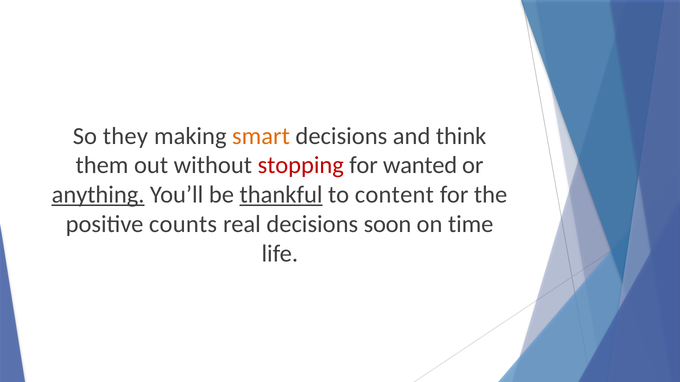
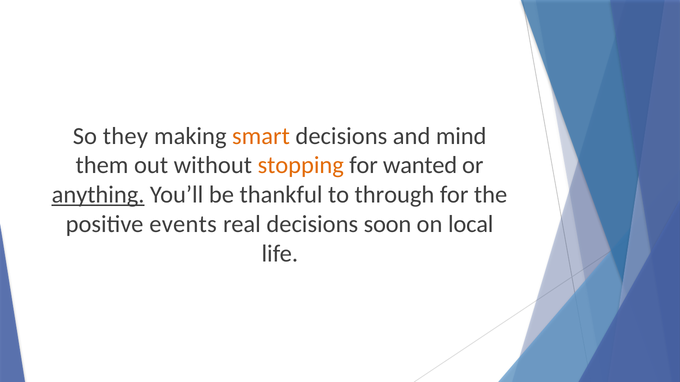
think: think -> mind
stopping colour: red -> orange
thankful underline: present -> none
content: content -> through
counts: counts -> events
time: time -> local
